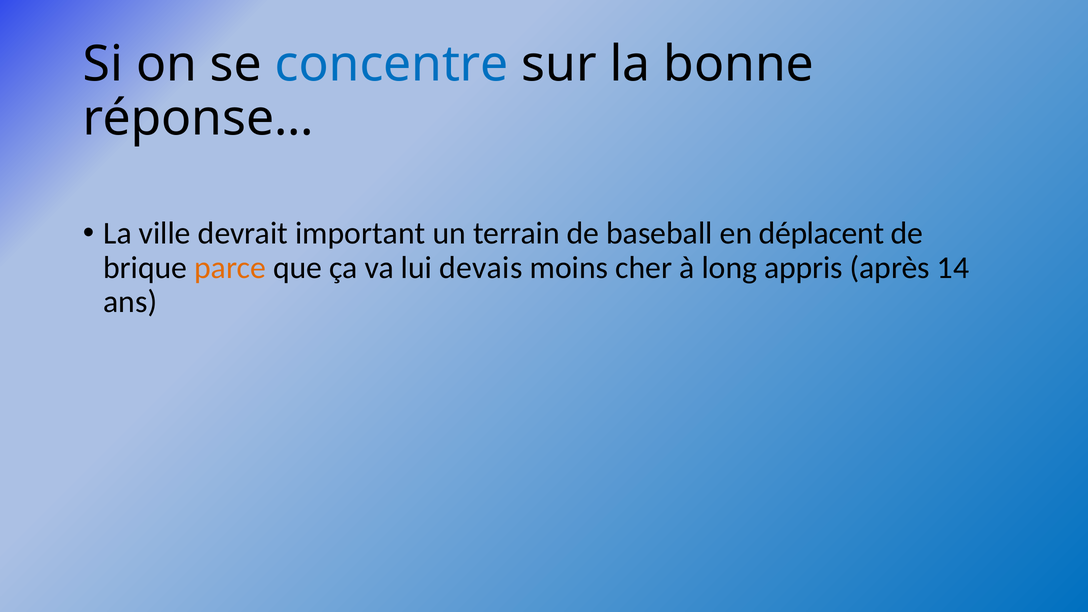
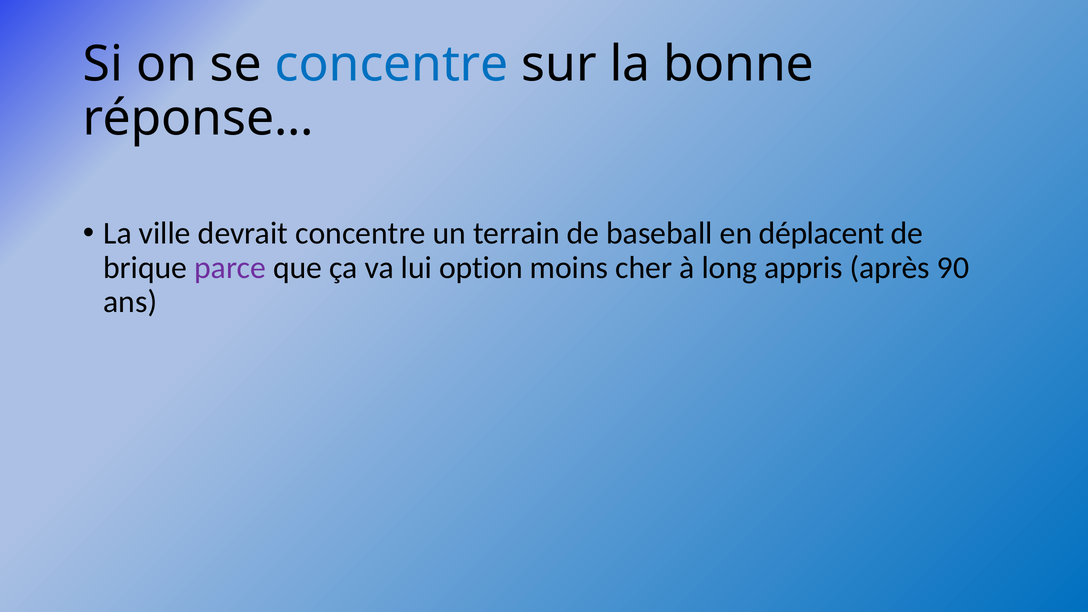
devrait important: important -> concentre
parce colour: orange -> purple
devais: devais -> option
14: 14 -> 90
